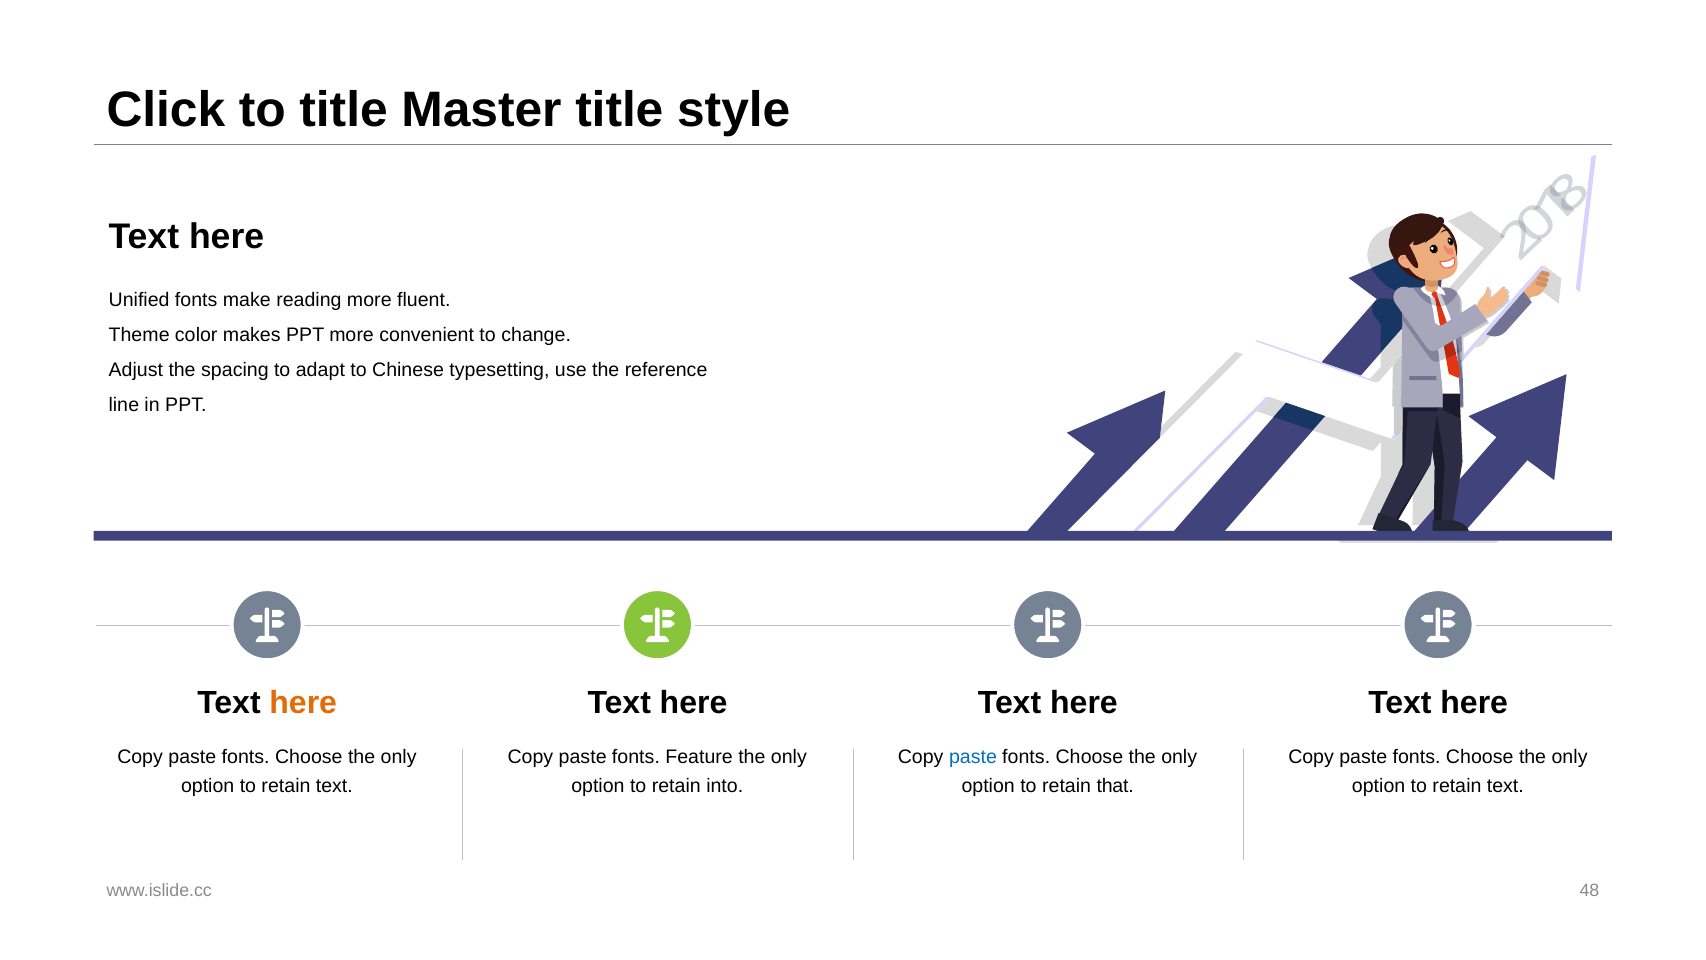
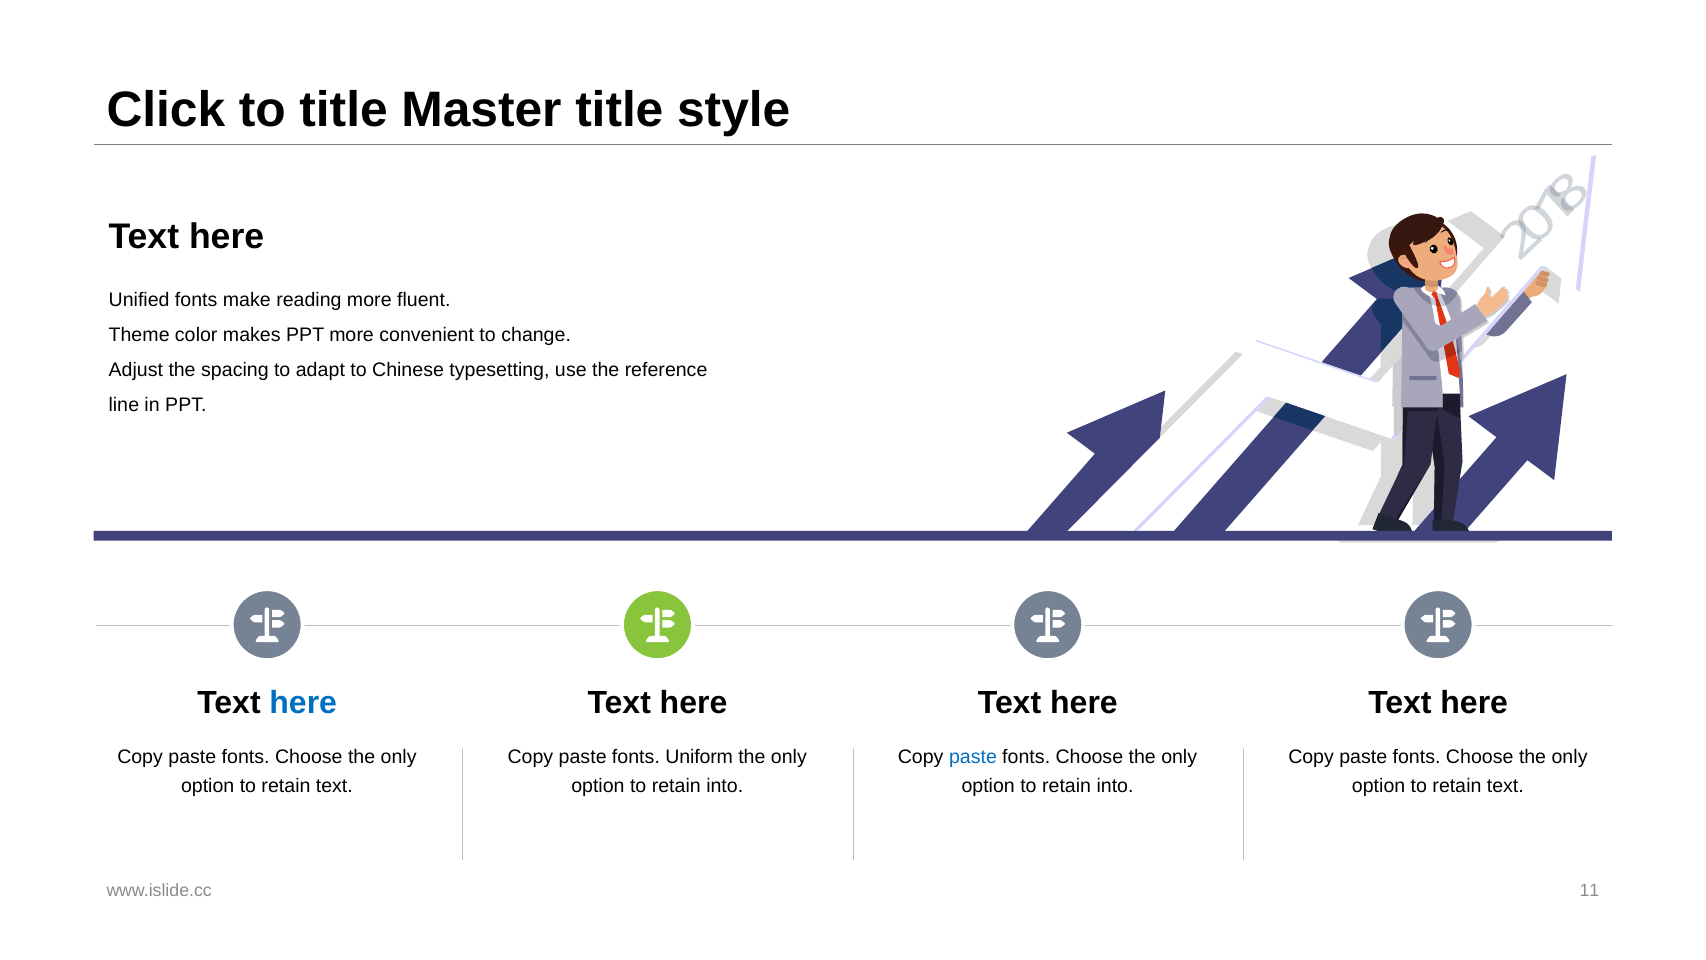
here at (303, 703) colour: orange -> blue
Feature: Feature -> Uniform
that at (1115, 785): that -> into
48: 48 -> 11
